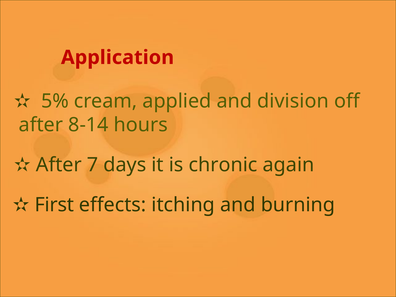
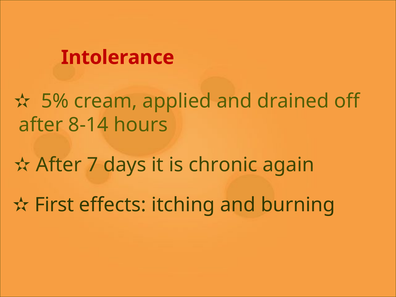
Application: Application -> Intolerance
division: division -> drained
